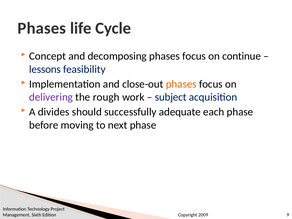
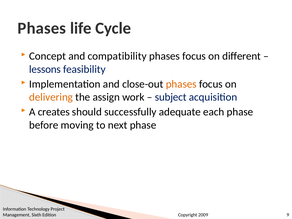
decomposing: decomposing -> compatibility
continue: continue -> different
delivering colour: purple -> orange
rough: rough -> assign
divides: divides -> creates
